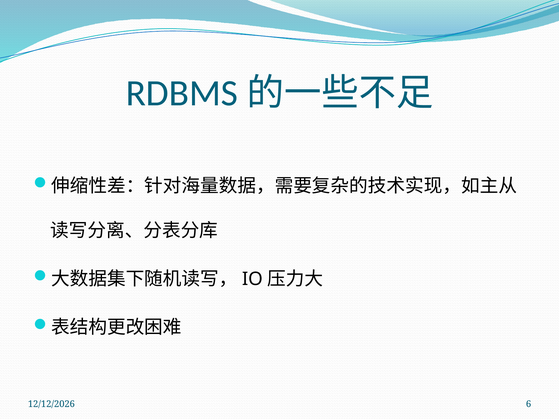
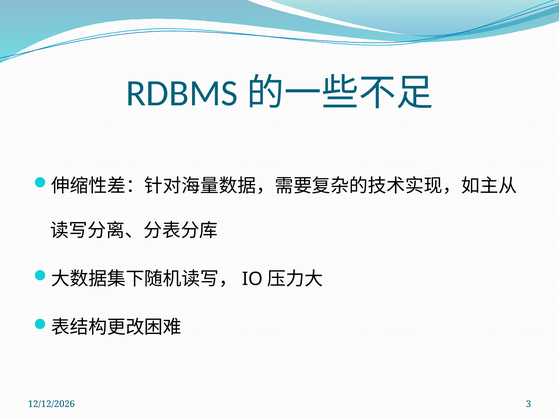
6: 6 -> 3
